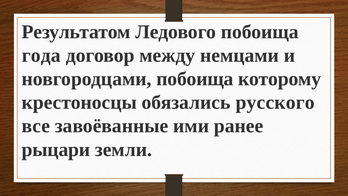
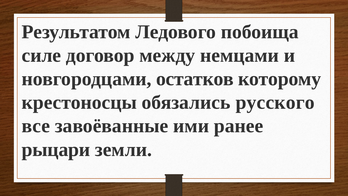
года: года -> силе
новгородцами побоища: побоища -> остатков
